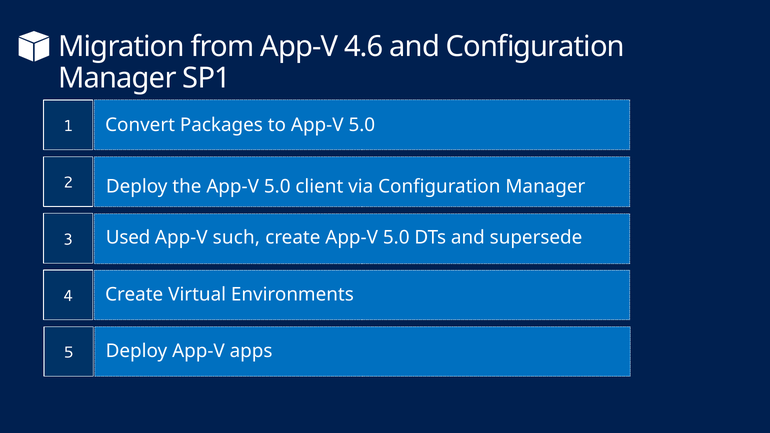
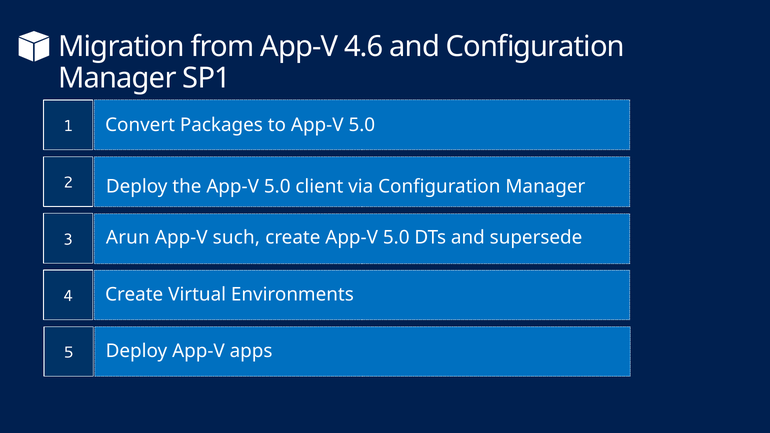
Used: Used -> Arun
